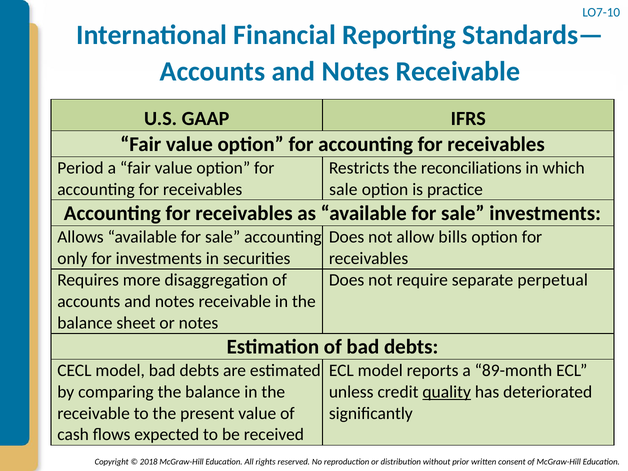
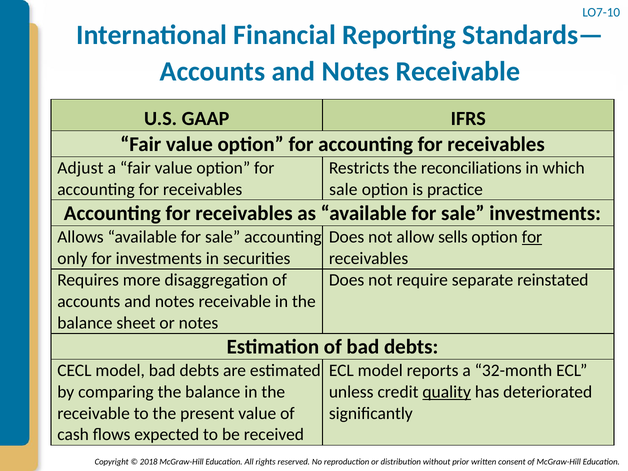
Period: Period -> Adjust
bills: bills -> sells
for at (532, 237) underline: none -> present
perpetual: perpetual -> reinstated
89-month: 89-month -> 32-month
